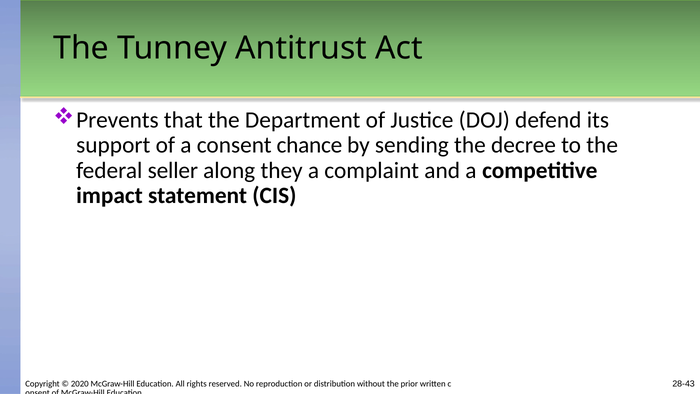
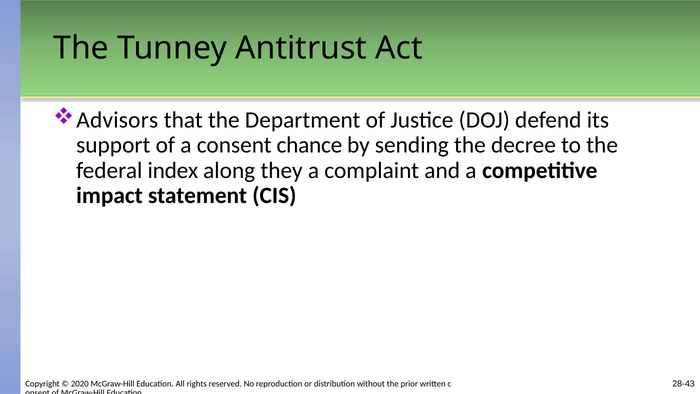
Prevents: Prevents -> Advisors
seller: seller -> index
